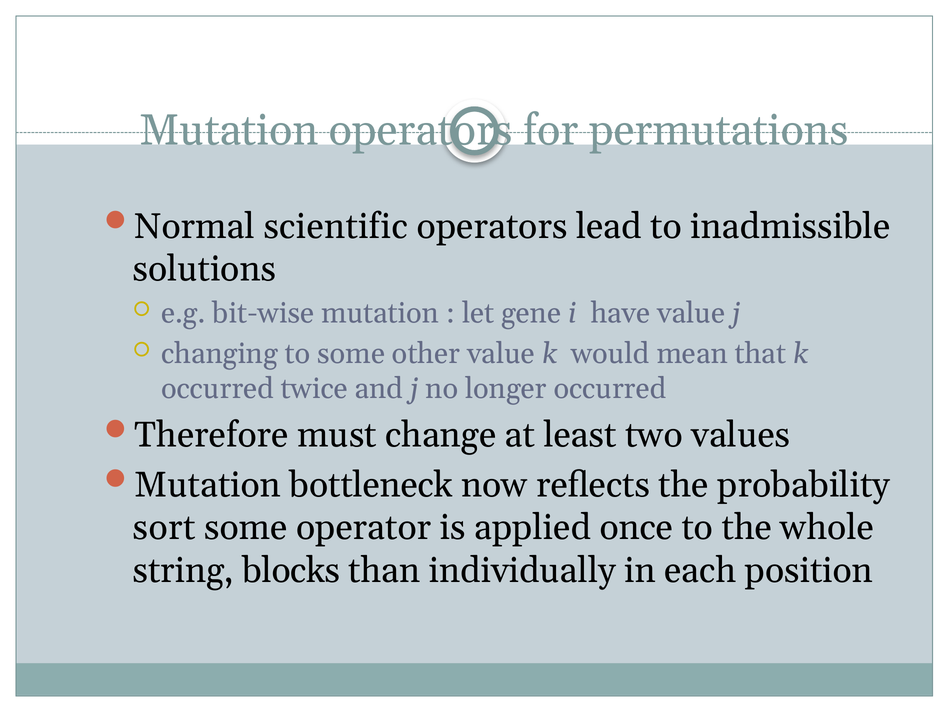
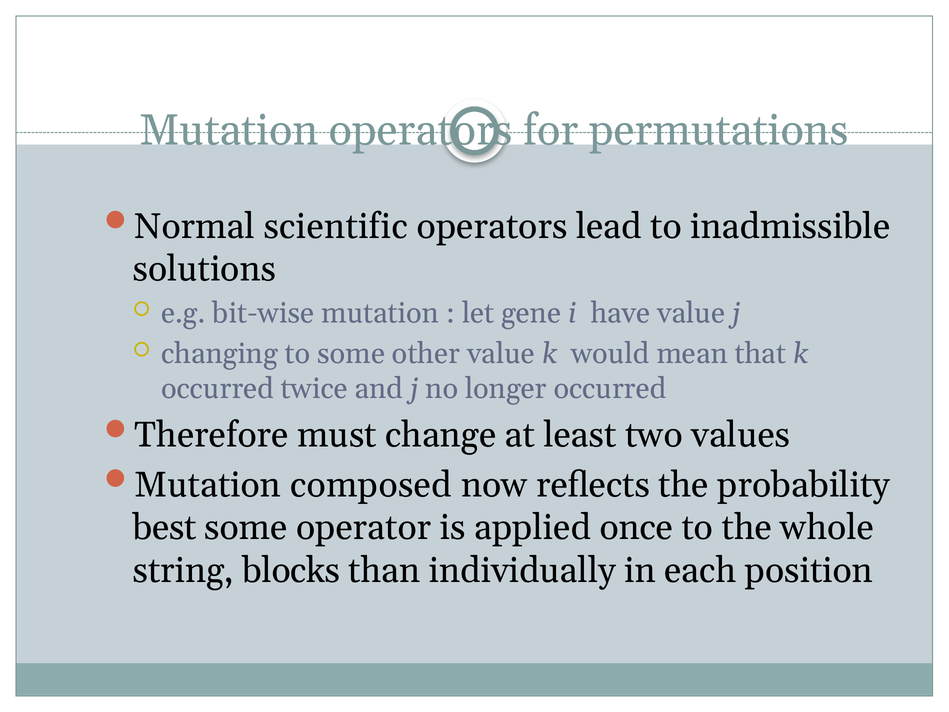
bottleneck: bottleneck -> composed
sort: sort -> best
